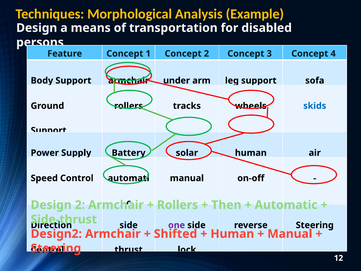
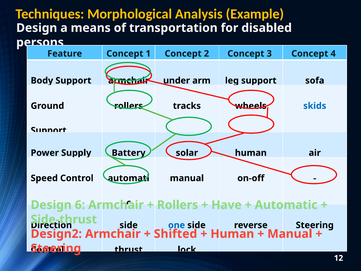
Design 2: 2 -> 6
Then: Then -> Have
one colour: purple -> blue
